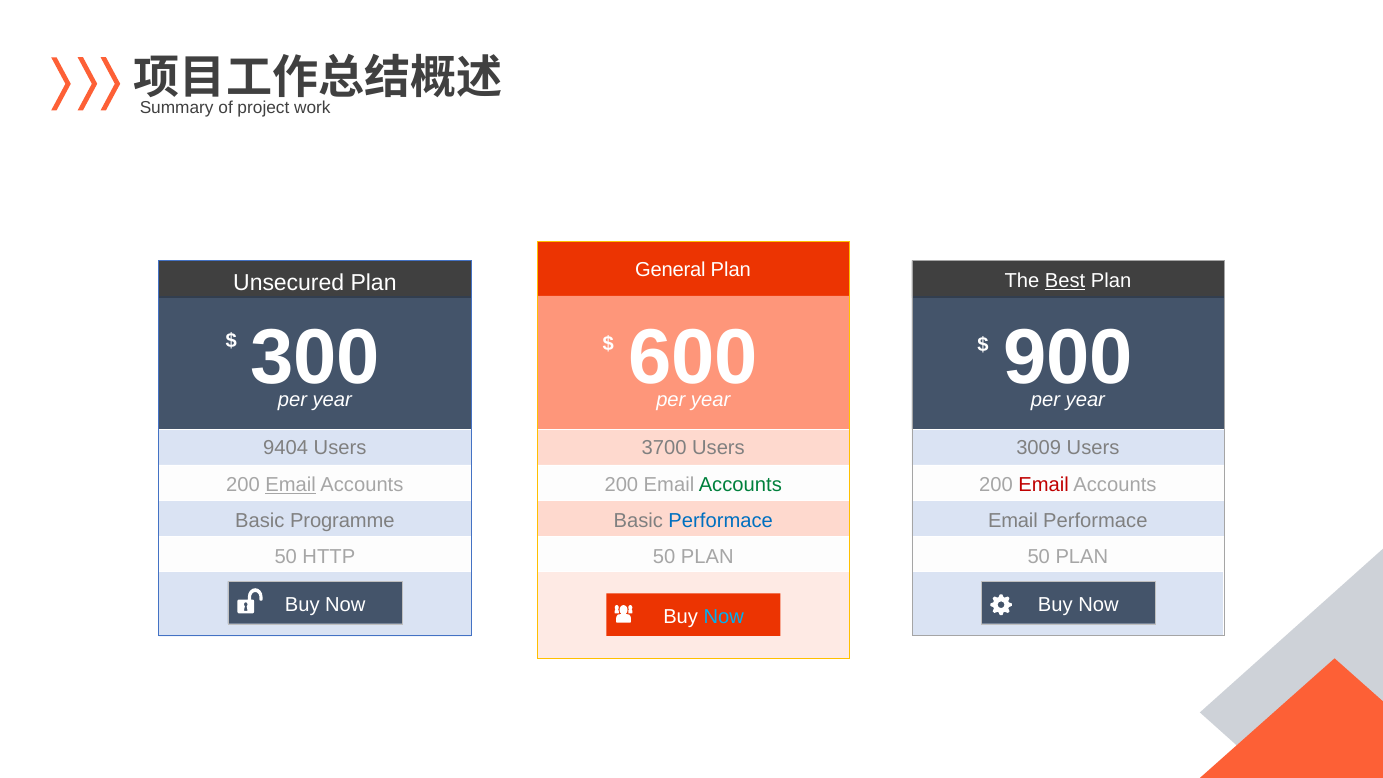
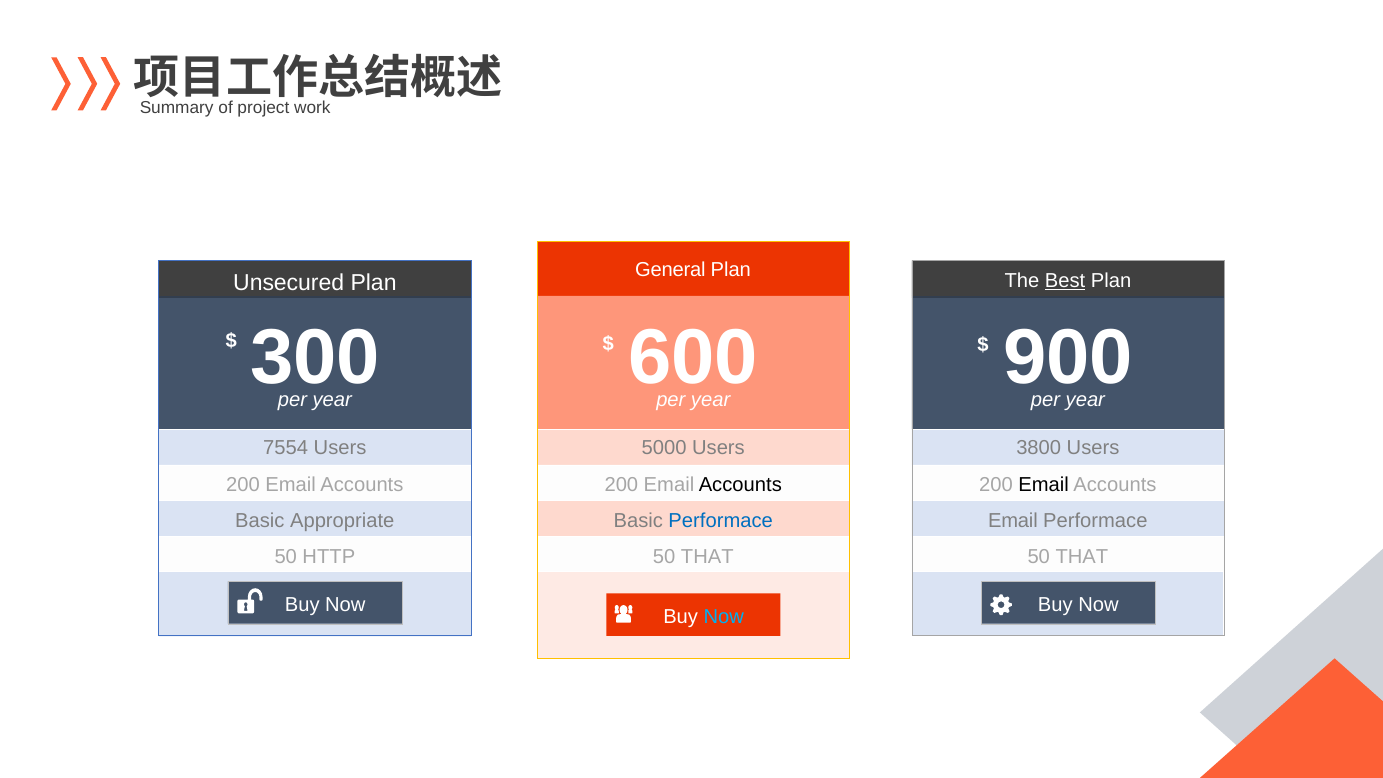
9404: 9404 -> 7554
3700: 3700 -> 5000
3009: 3009 -> 3800
Email at (291, 484) underline: present -> none
Accounts at (740, 484) colour: green -> black
Email at (1044, 484) colour: red -> black
Programme: Programme -> Appropriate
PLAN at (707, 557): PLAN -> THAT
PLAN at (1082, 557): PLAN -> THAT
